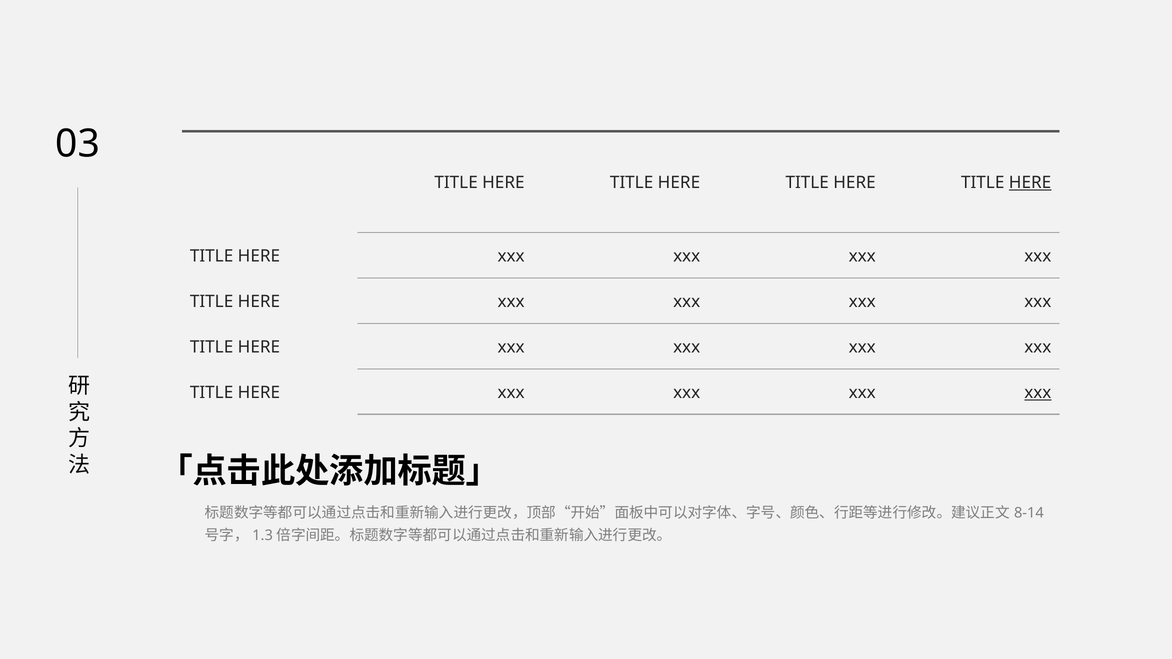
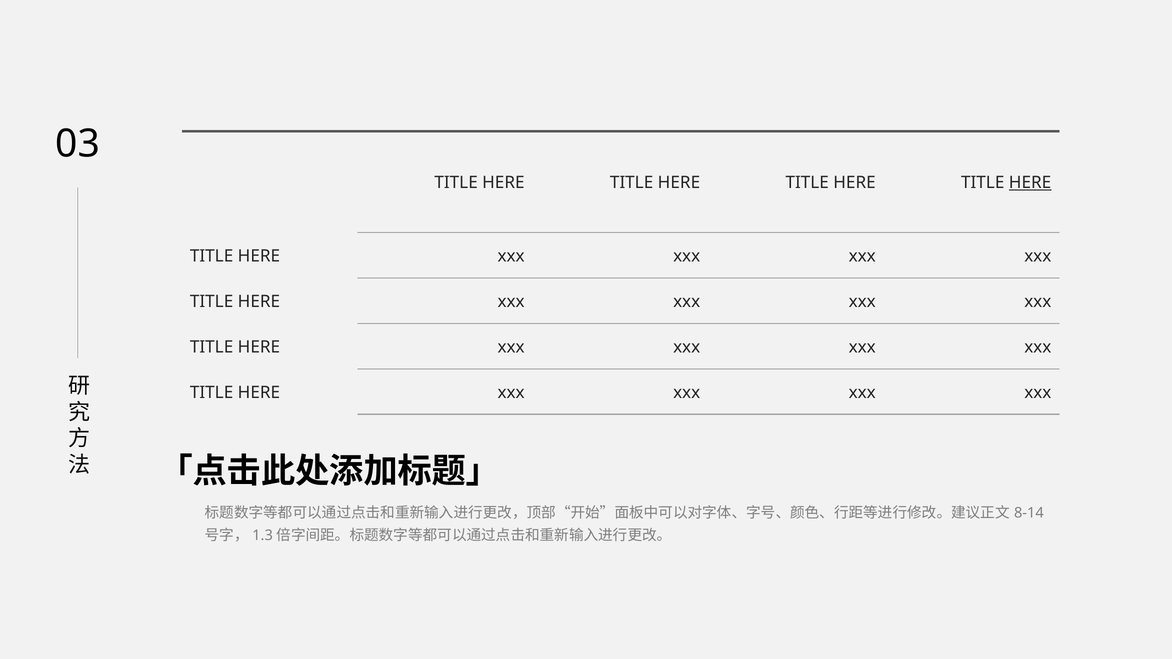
xxx at (1038, 393) underline: present -> none
